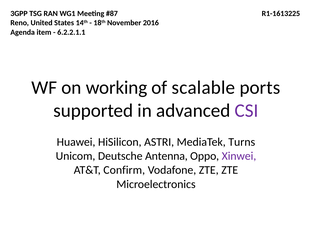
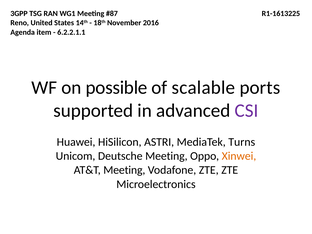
working: working -> possible
Deutsche Antenna: Antenna -> Meeting
Xinwei colour: purple -> orange
AT&T Confirm: Confirm -> Meeting
